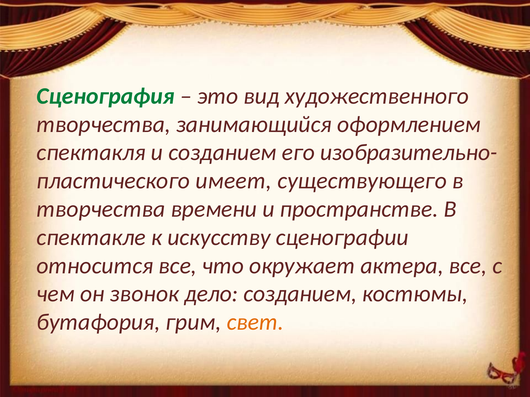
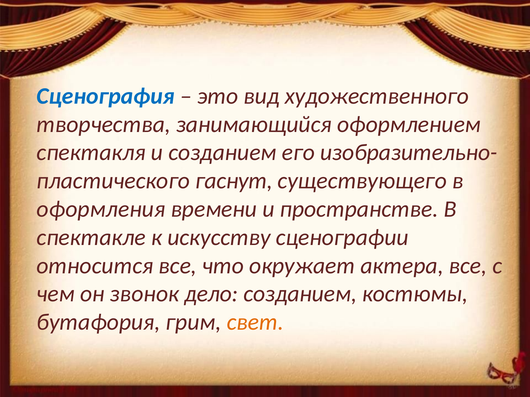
Сценография colour: green -> blue
имеет: имеет -> гаснут
творчества at (101, 209): творчества -> оформления
